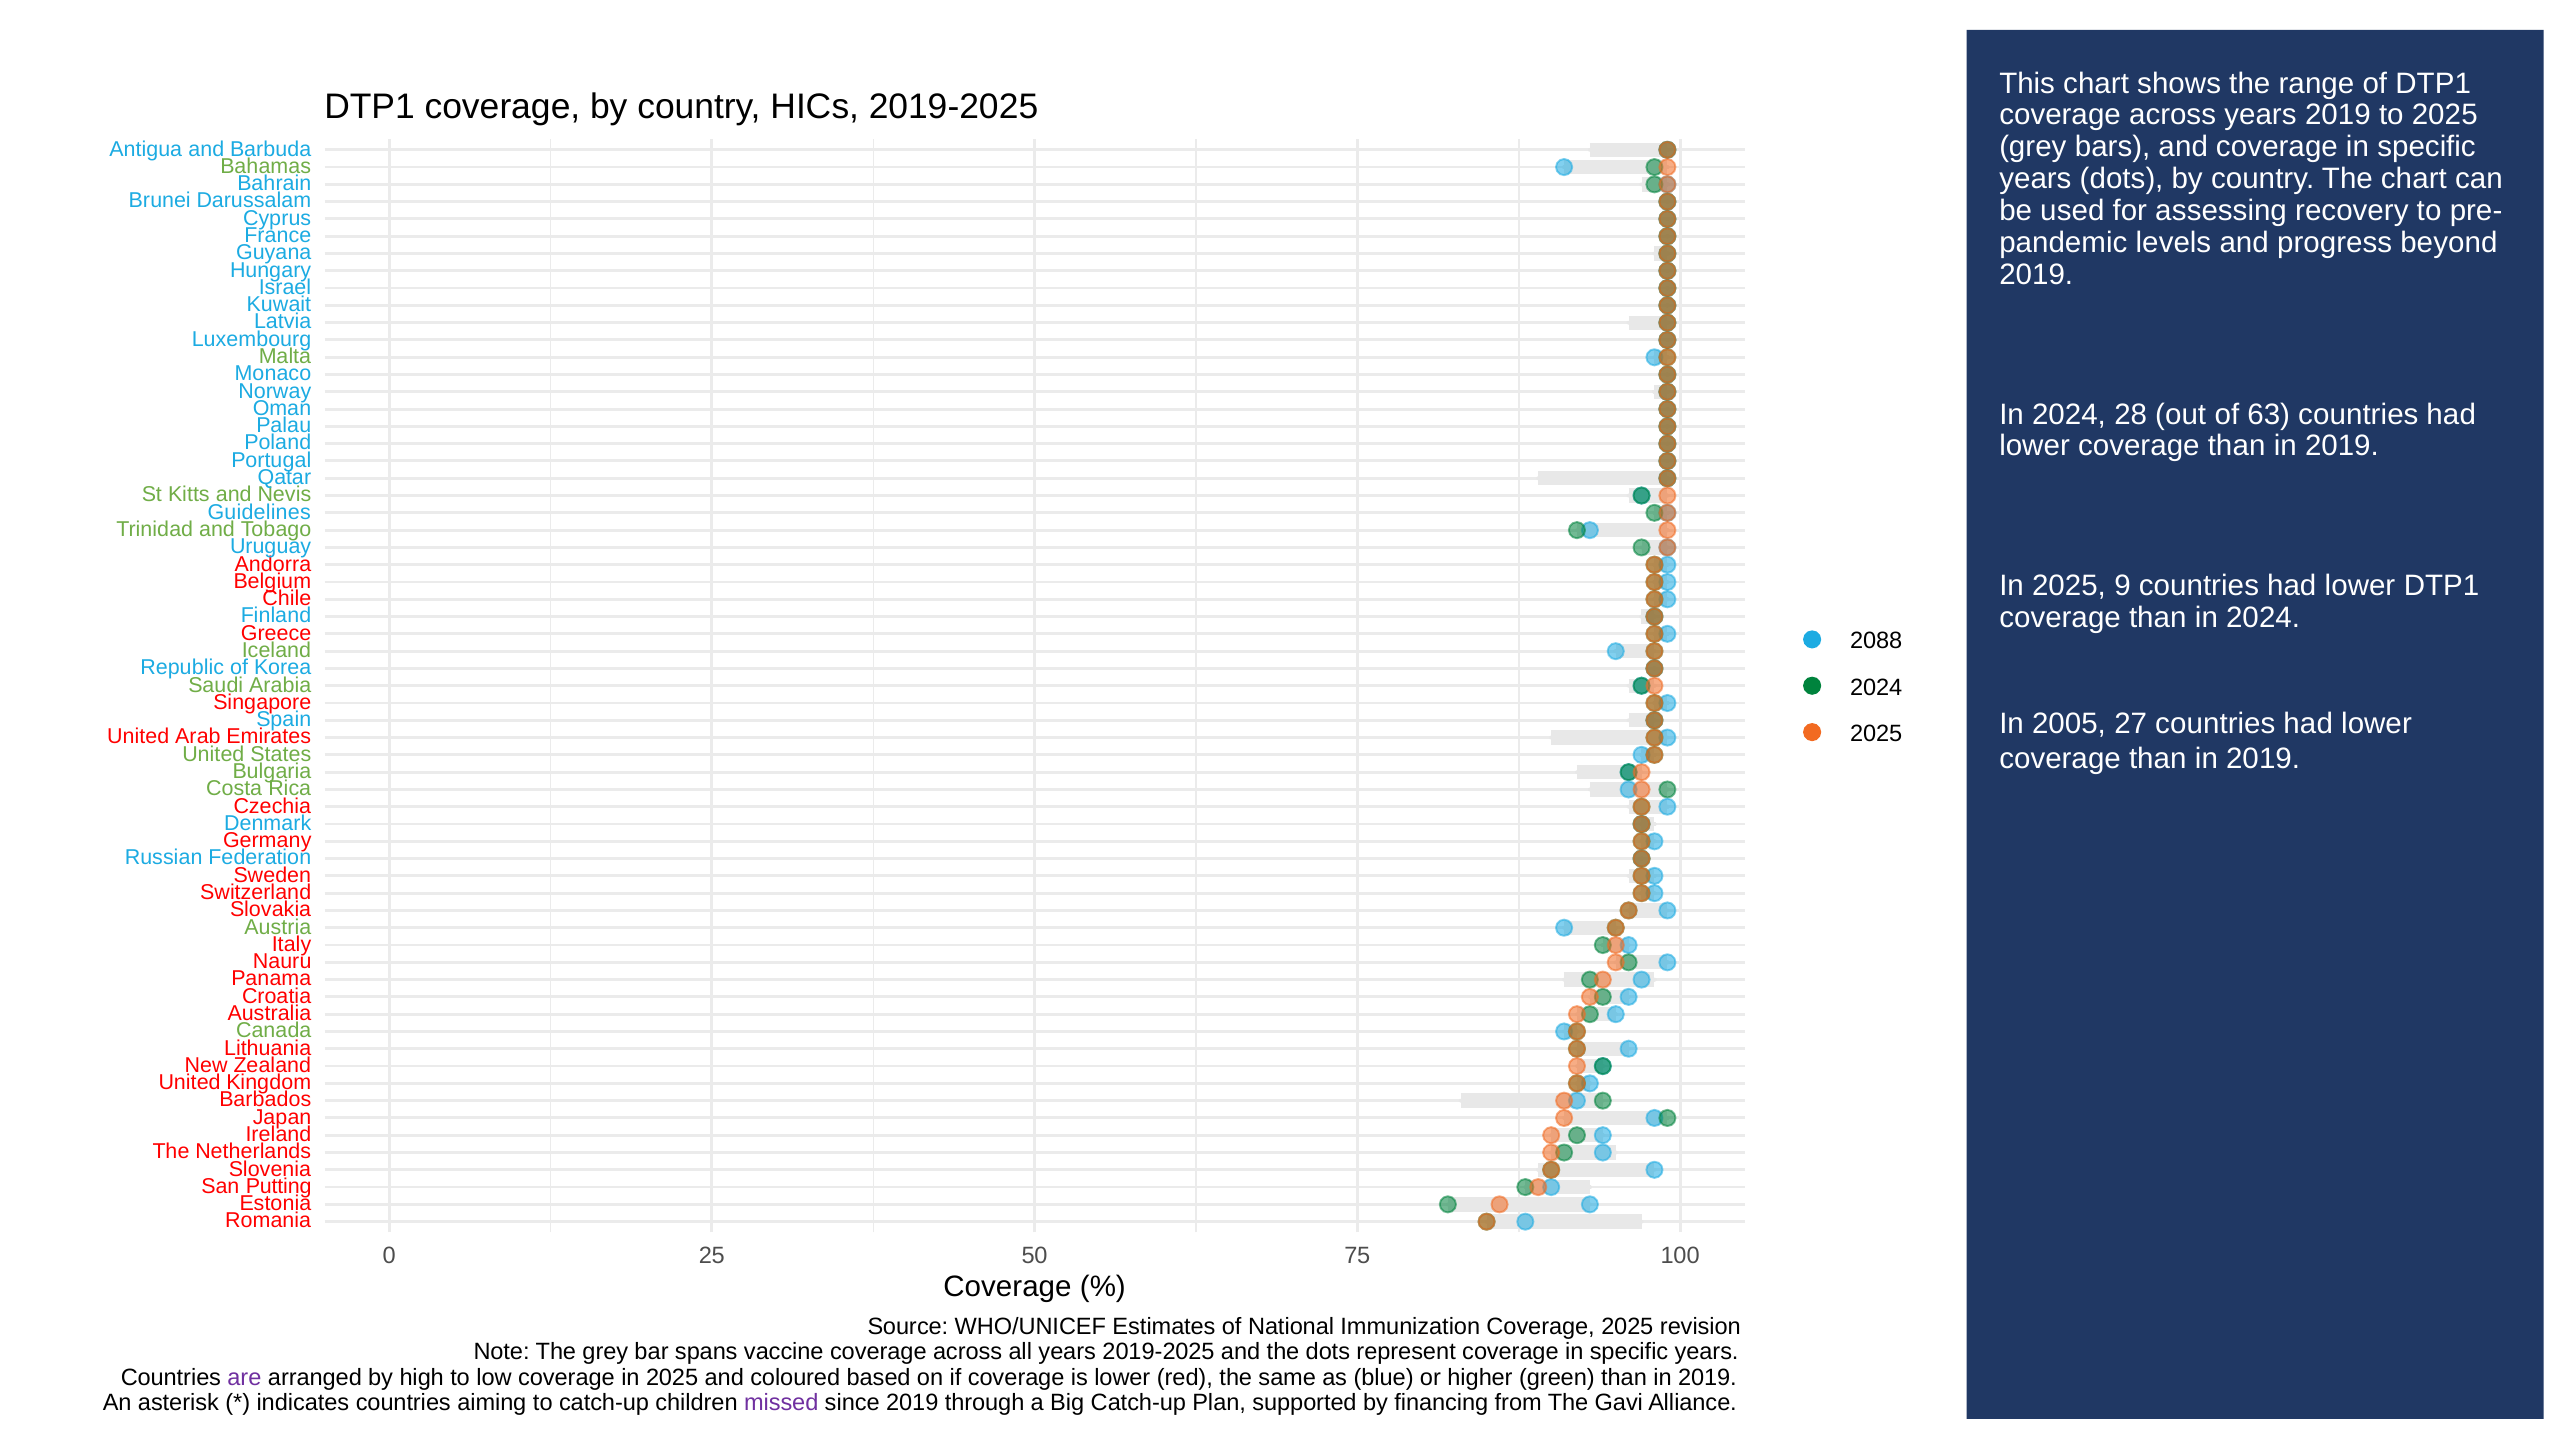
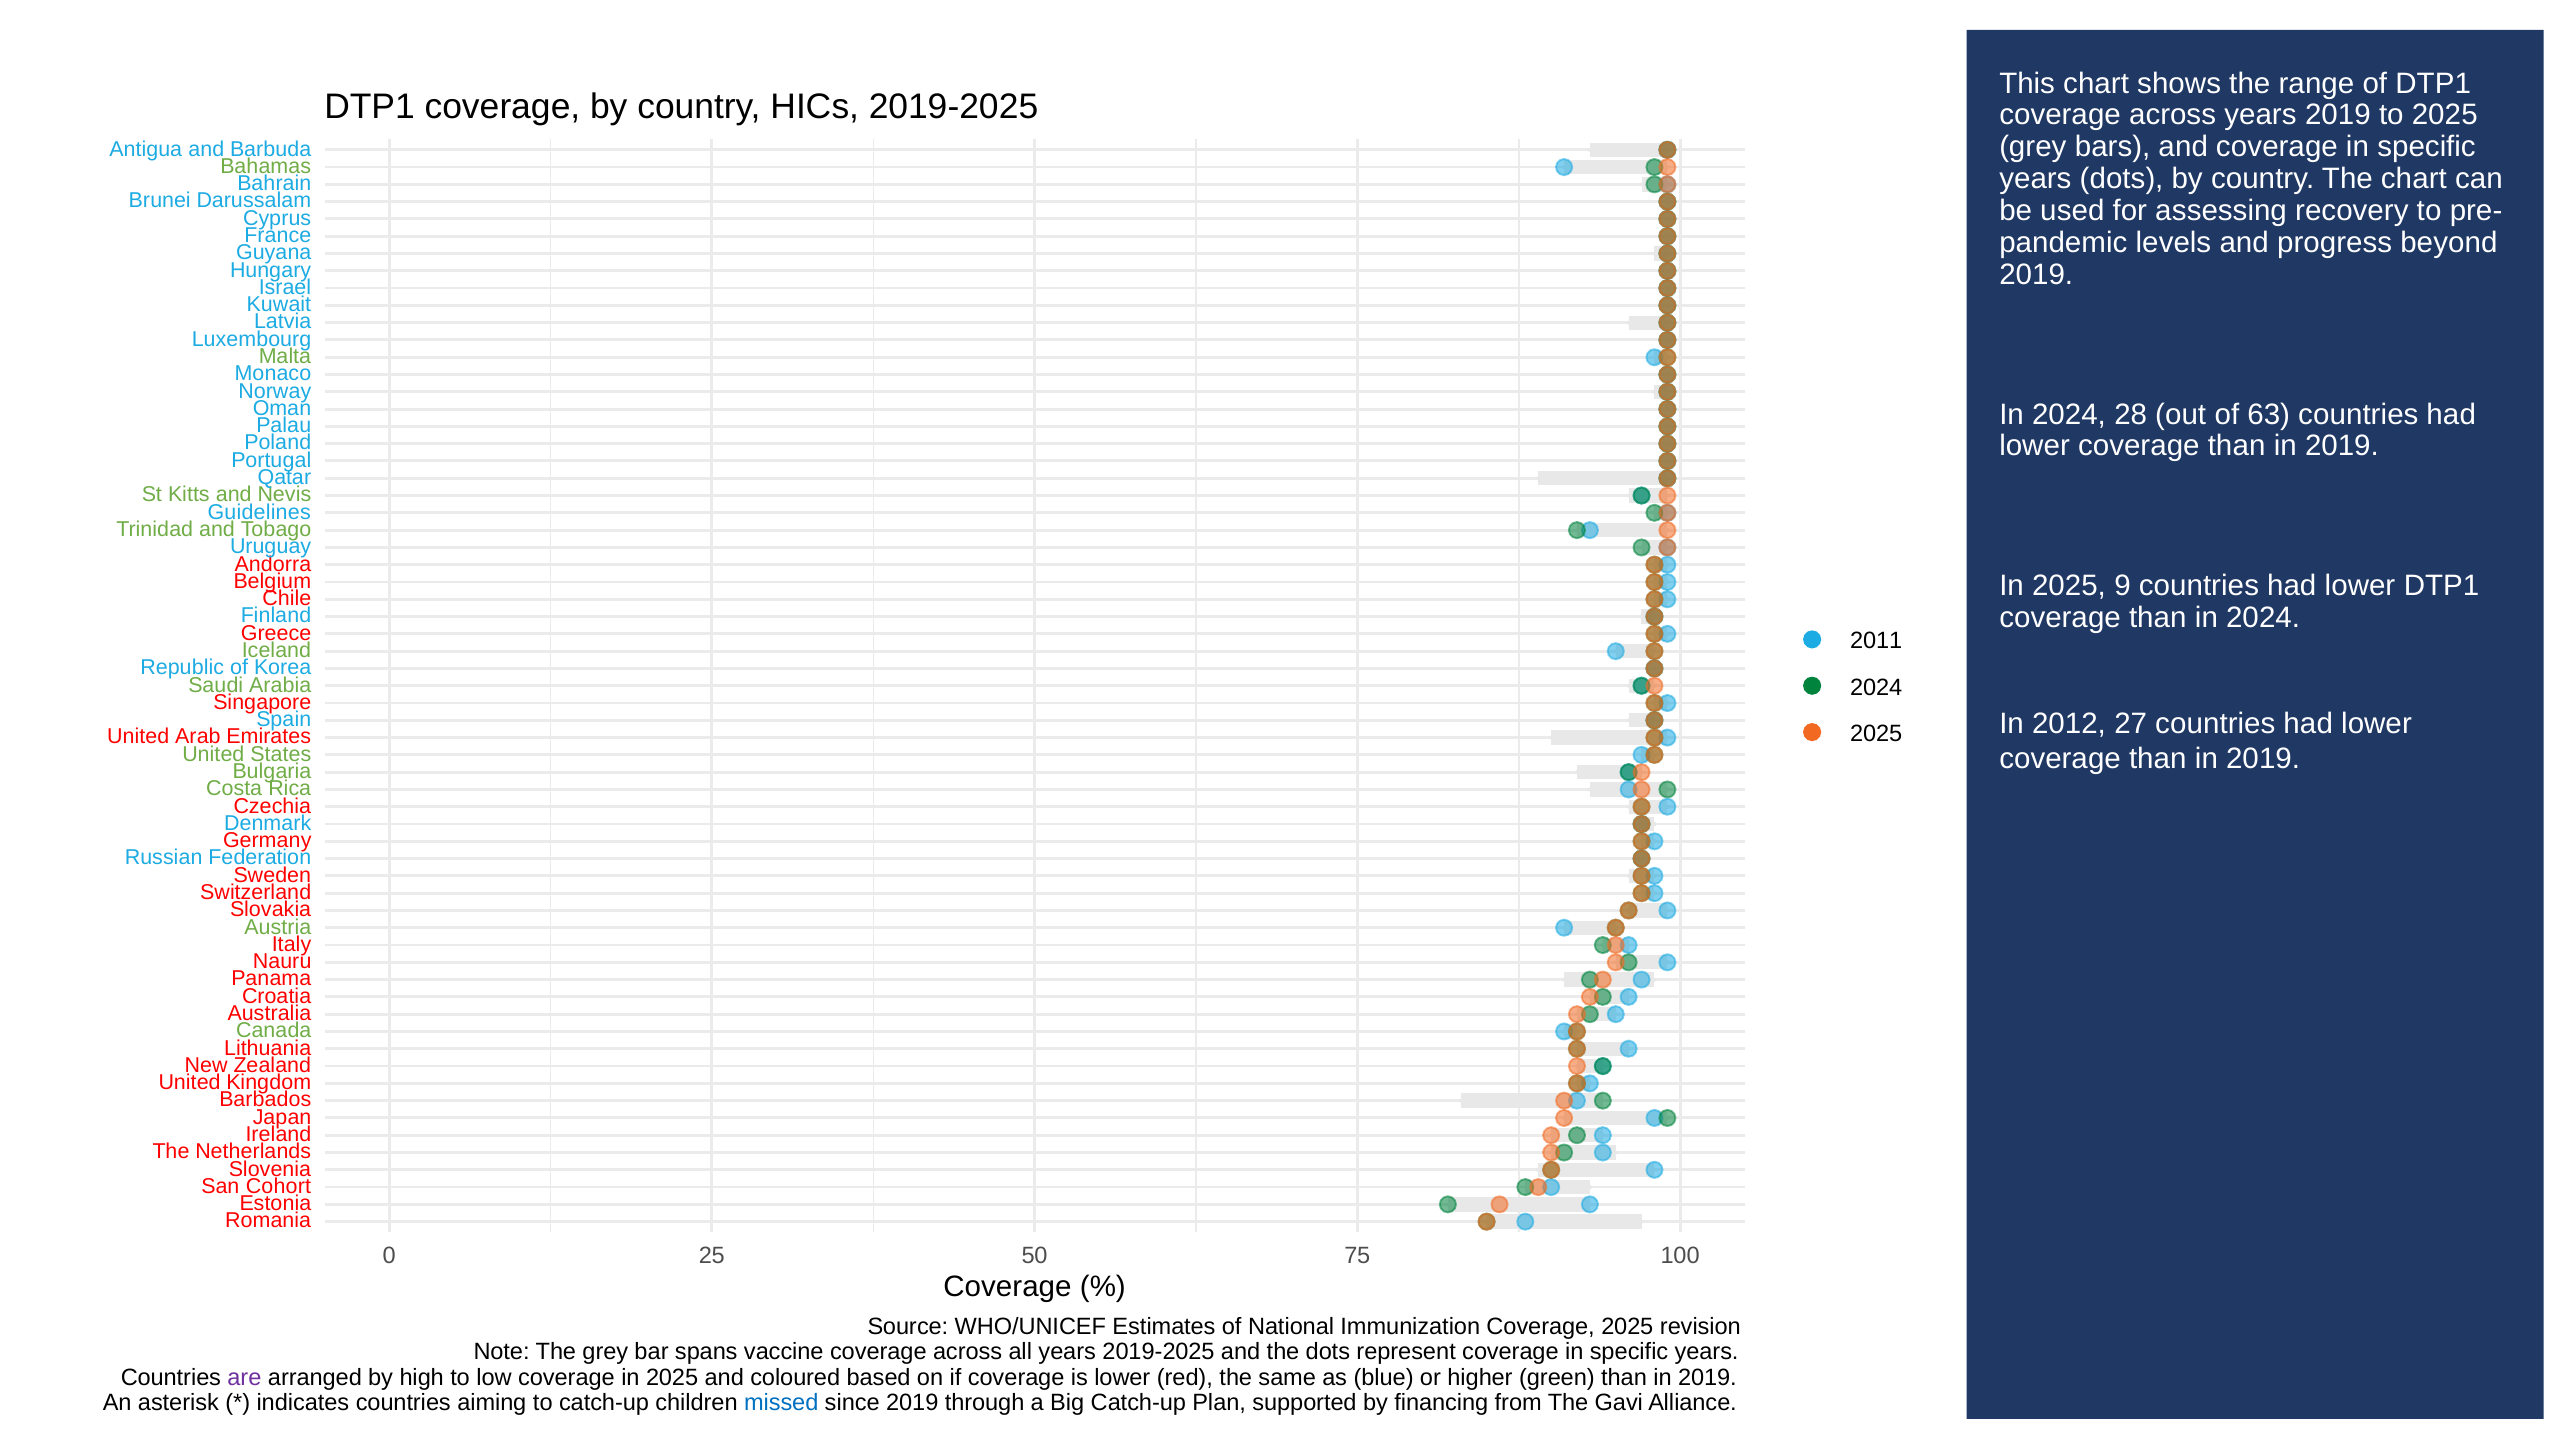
2088: 2088 -> 2011
2005: 2005 -> 2012
Putting: Putting -> Cohort
missed colour: purple -> blue
